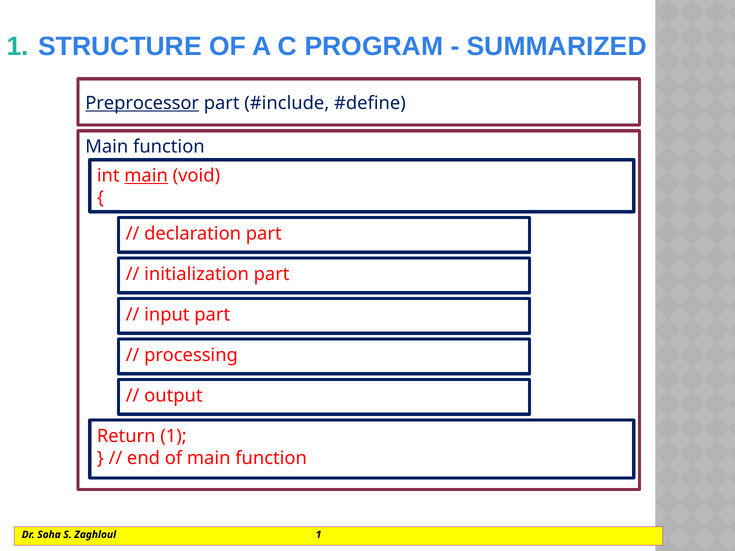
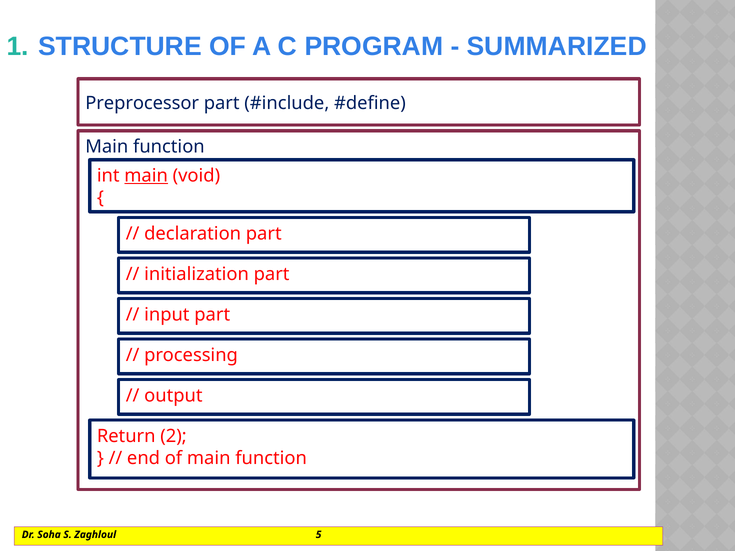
Preprocessor underline: present -> none
Return 1: 1 -> 2
Zaghloul 1: 1 -> 5
